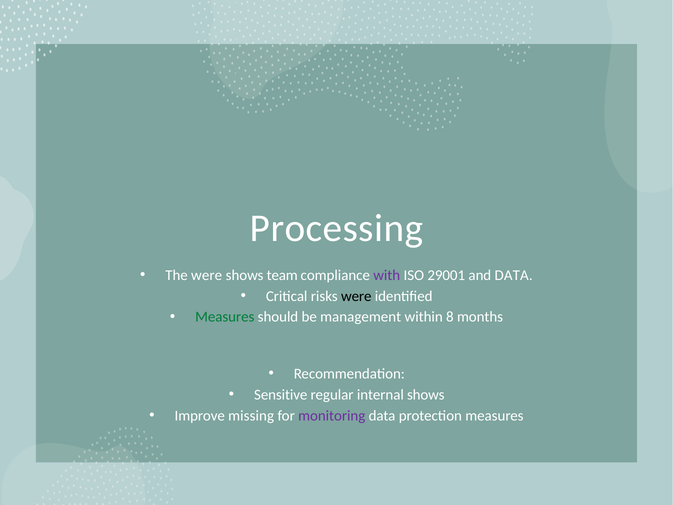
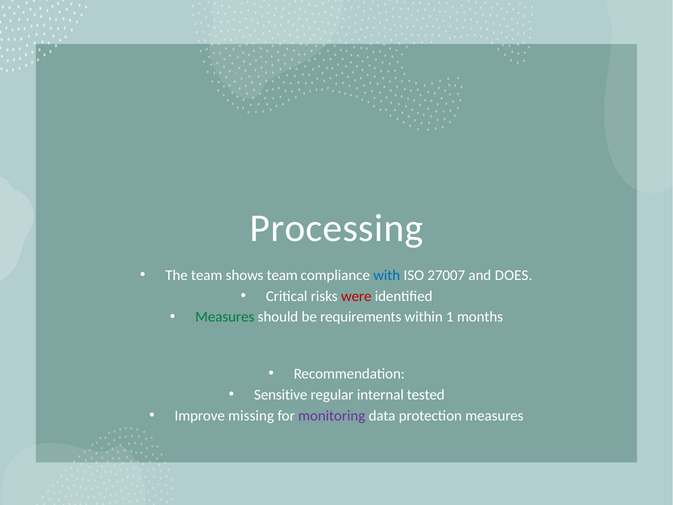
The were: were -> team
with colour: purple -> blue
29001: 29001 -> 27007
and DATA: DATA -> DOES
were at (356, 296) colour: black -> red
management: management -> requirements
8: 8 -> 1
internal shows: shows -> tested
